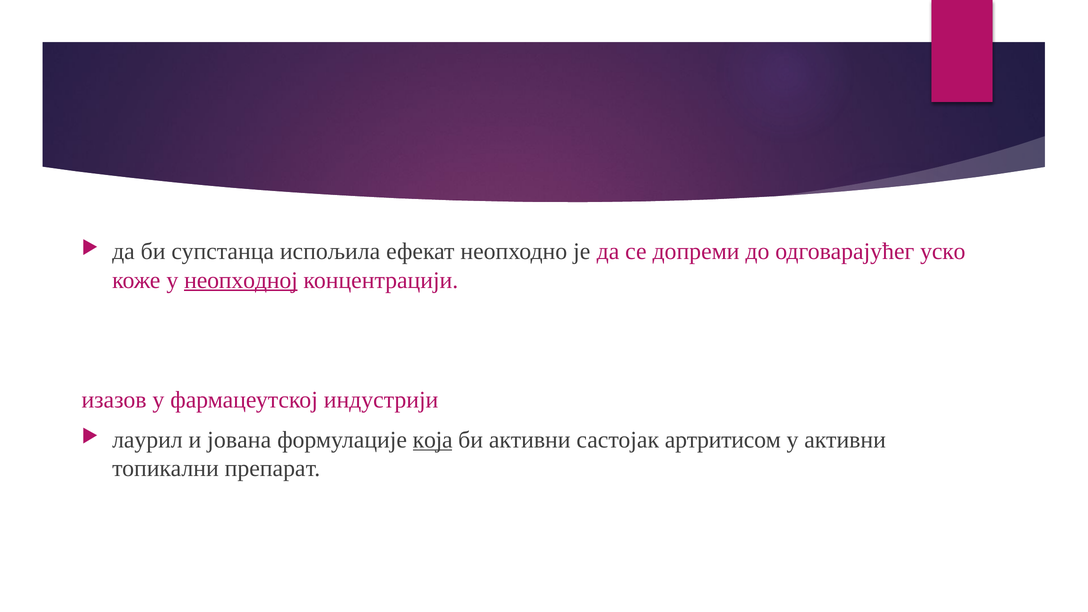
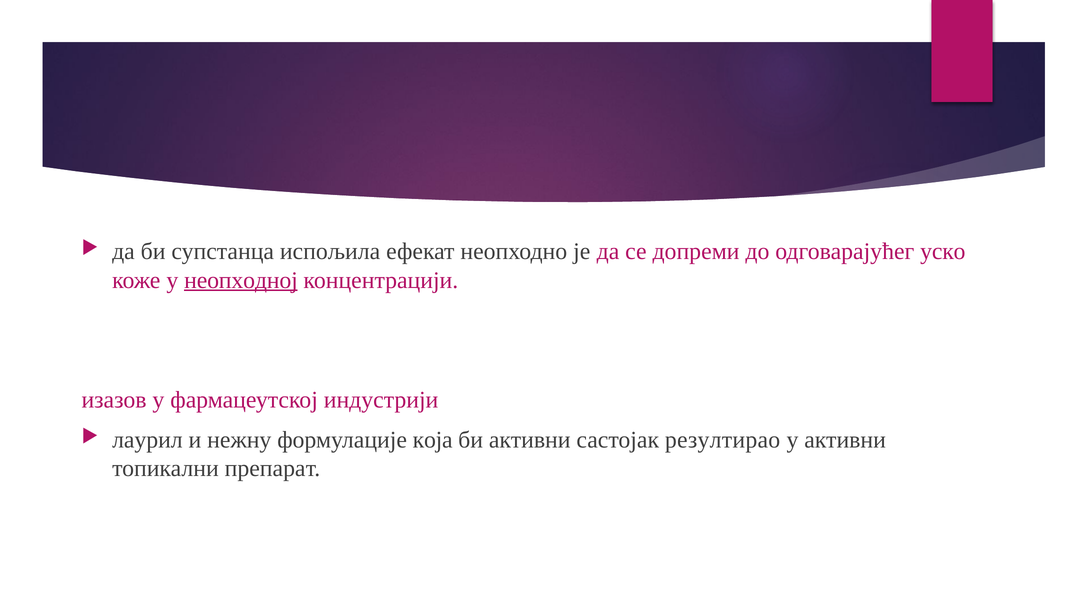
јована: јована -> нежну
која underline: present -> none
артритисом: артритисом -> резултирао
